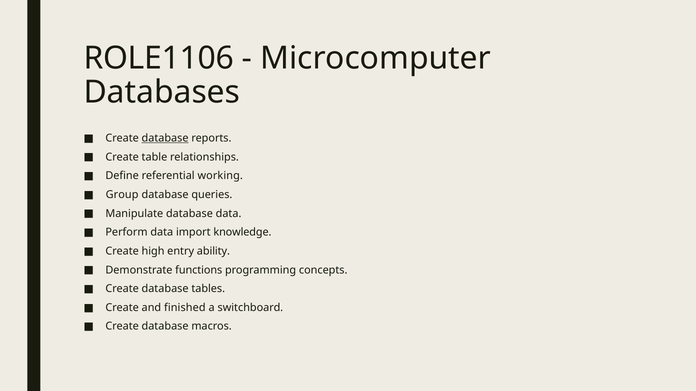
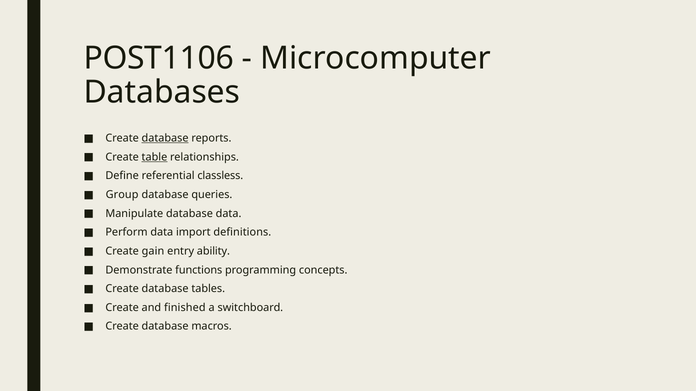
ROLE1106: ROLE1106 -> POST1106
table underline: none -> present
working: working -> classless
knowledge: knowledge -> definitions
high: high -> gain
